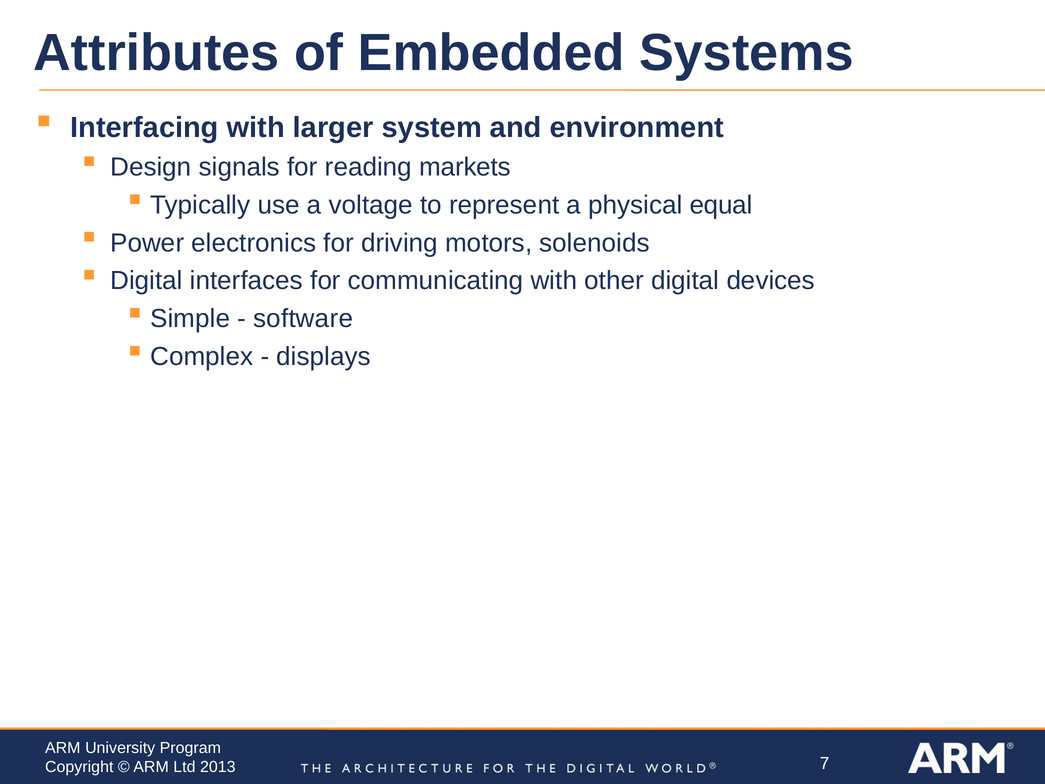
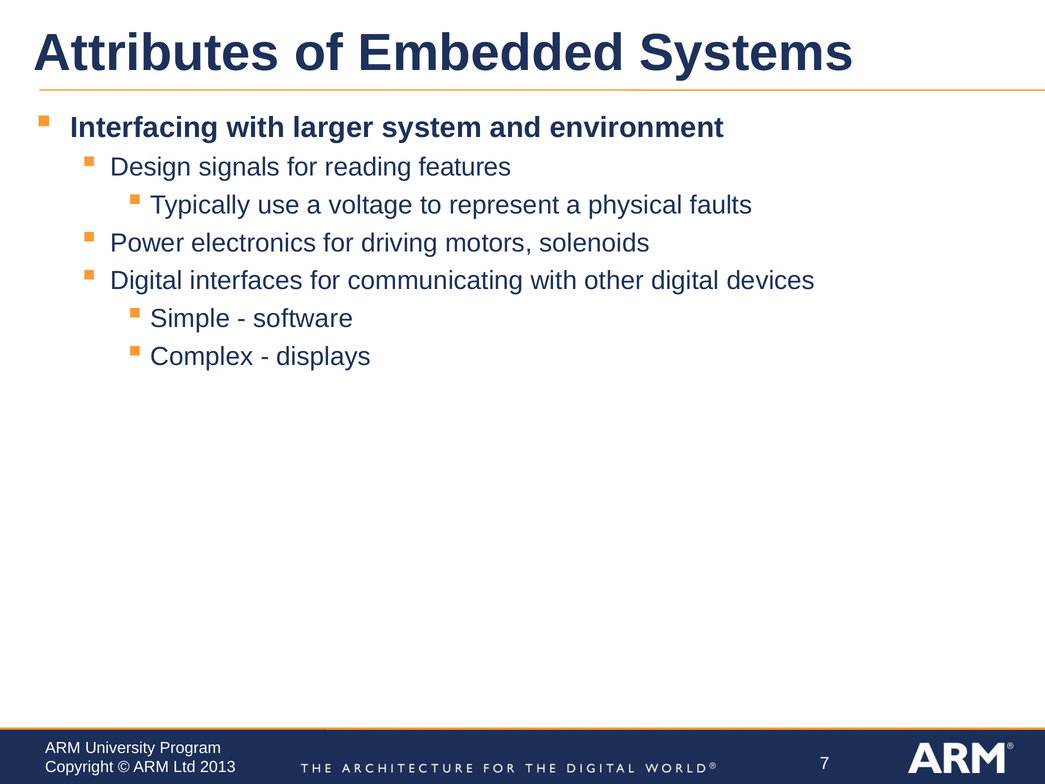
markets: markets -> features
equal: equal -> faults
